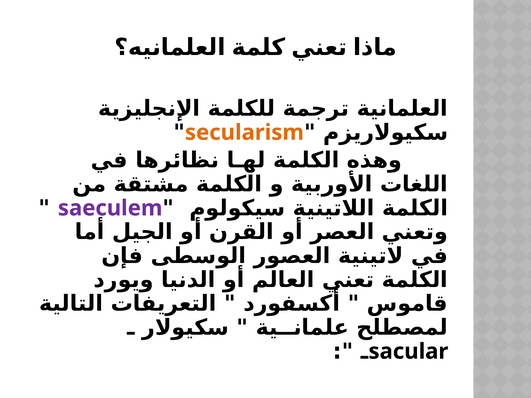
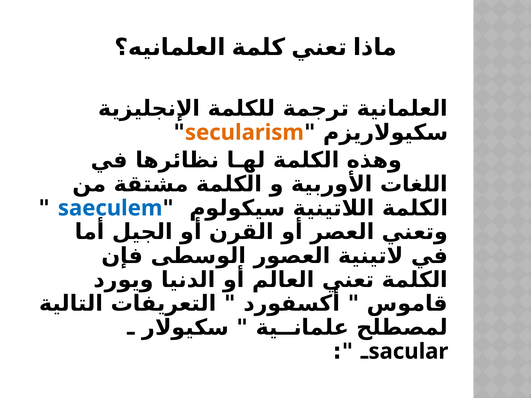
saeculem colour: purple -> blue
